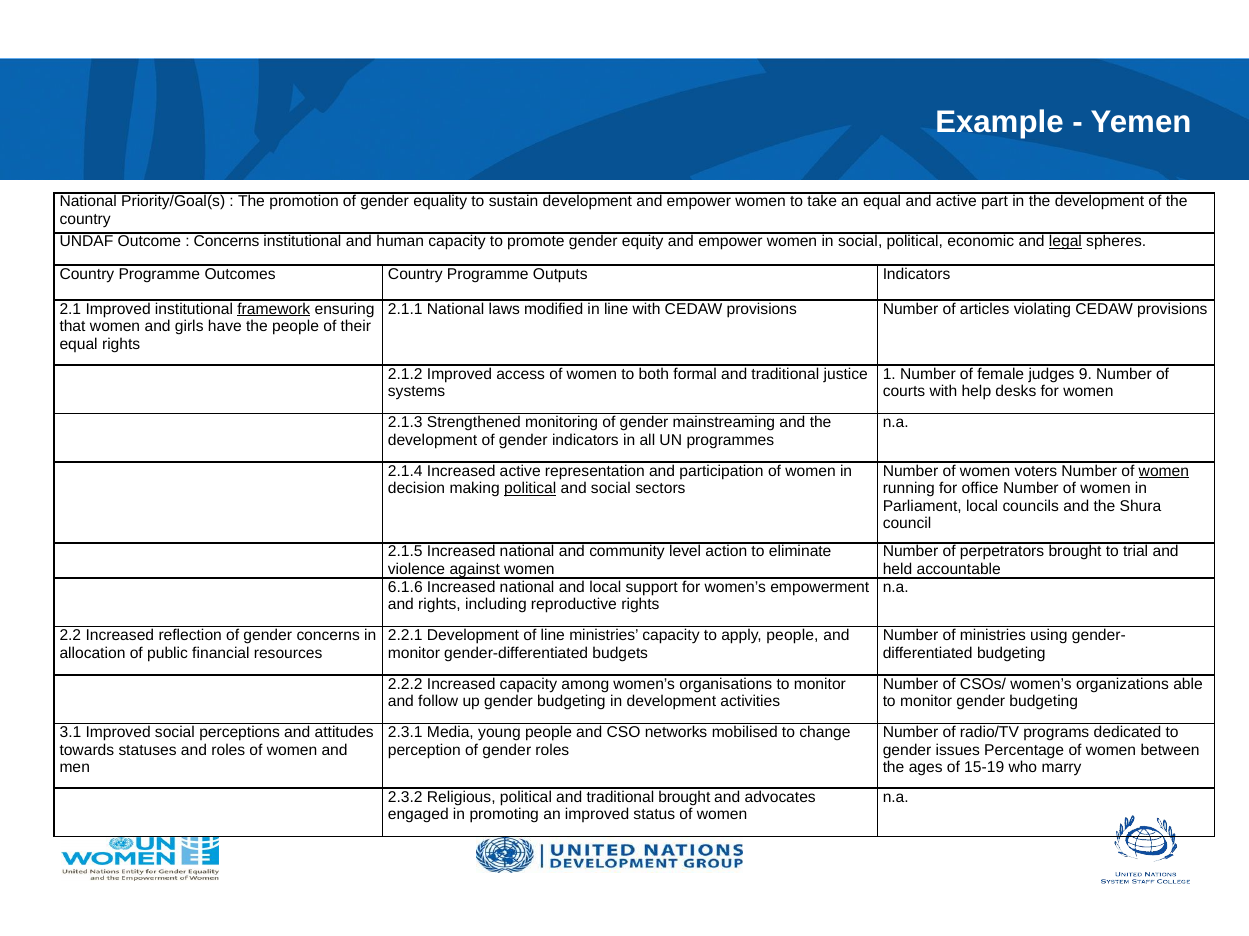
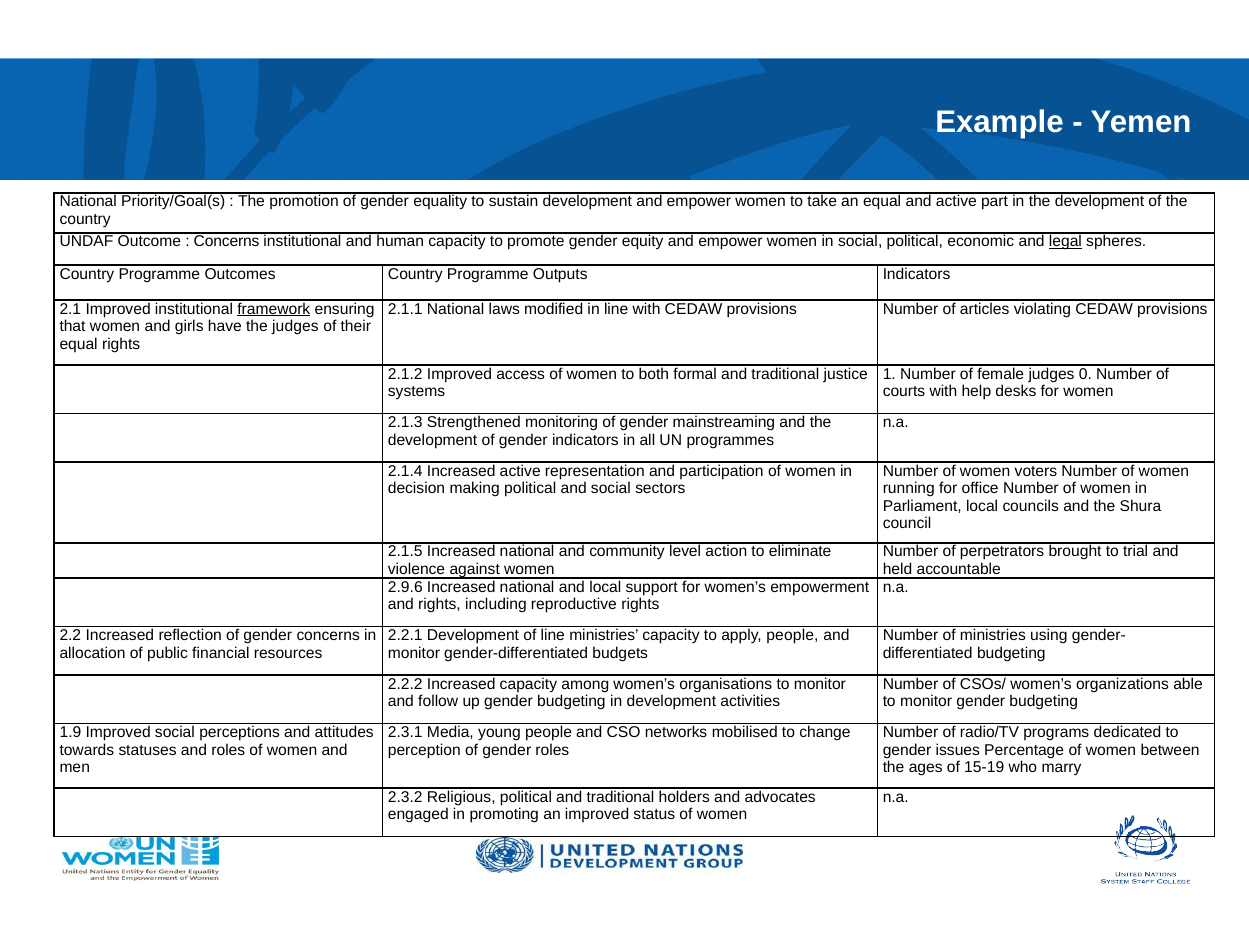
the people: people -> judges
9: 9 -> 0
women at (1164, 471) underline: present -> none
political at (530, 489) underline: present -> none
6.1.6: 6.1.6 -> 2.9.6
3.1: 3.1 -> 1.9
traditional brought: brought -> holders
